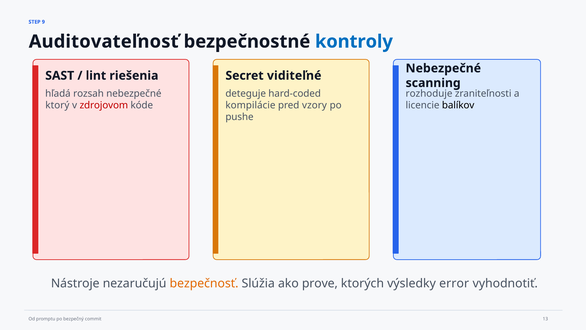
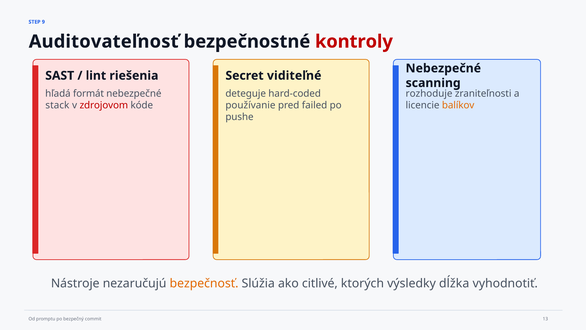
kontroly colour: blue -> red
rozsah: rozsah -> formát
ktorý: ktorý -> stack
kompilácie: kompilácie -> používanie
vzory: vzory -> failed
balíkov colour: black -> orange
prove: prove -> citlivé
error: error -> dĺžka
